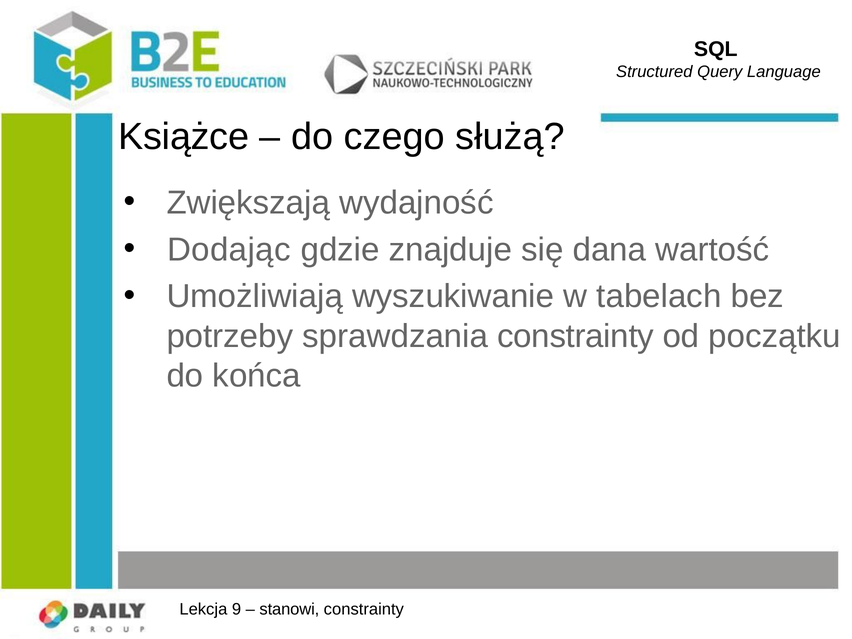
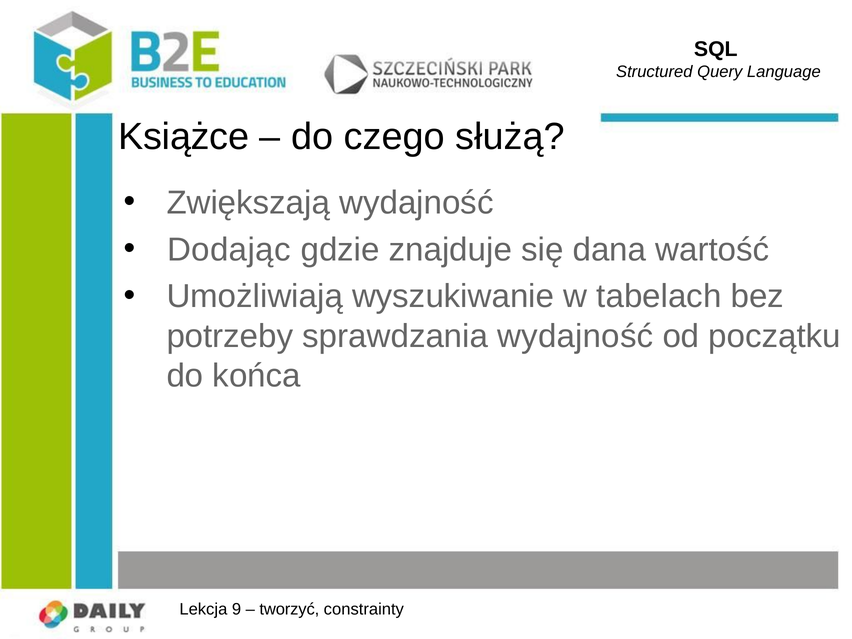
sprawdzania constrainty: constrainty -> wydajność
stanowi: stanowi -> tworzyć
